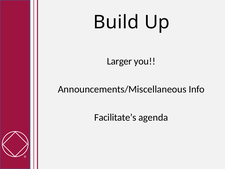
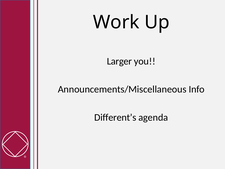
Build: Build -> Work
Facilitate’s: Facilitate’s -> Different’s
